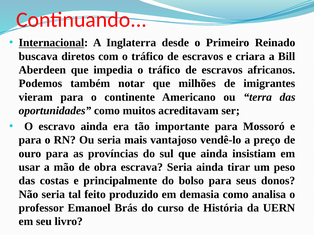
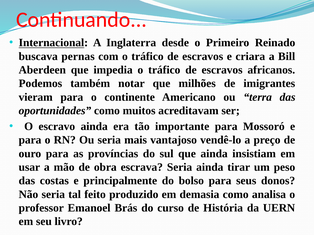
diretos: diretos -> pernas
